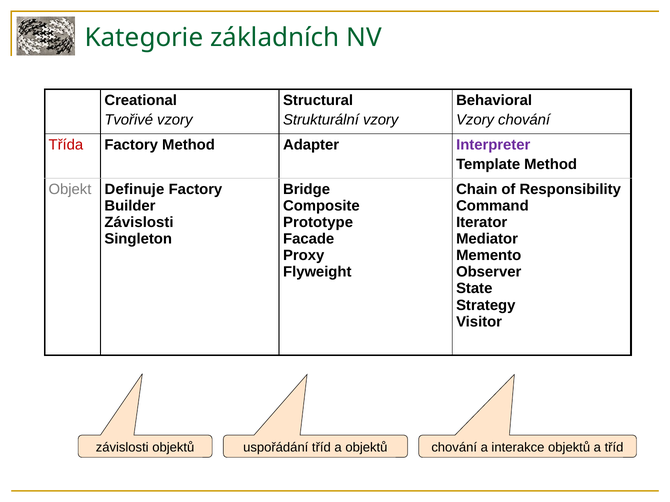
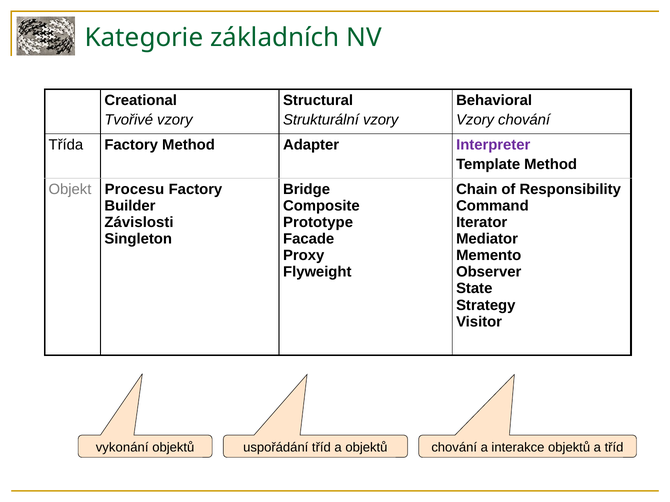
Třída colour: red -> black
Definuje: Definuje -> Procesu
závislosti at (122, 448): závislosti -> vykonání
